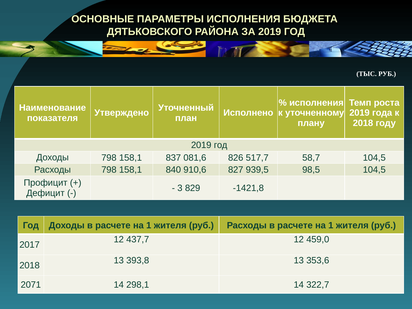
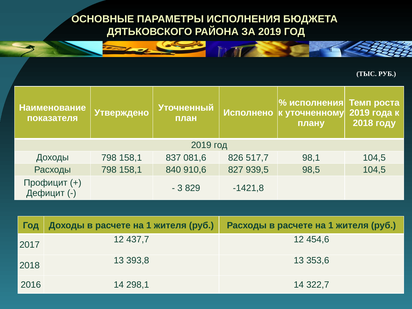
58,7: 58,7 -> 98,1
459,0: 459,0 -> 454,6
2071: 2071 -> 2016
